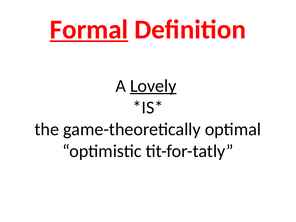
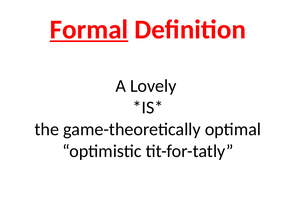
Lovely underline: present -> none
